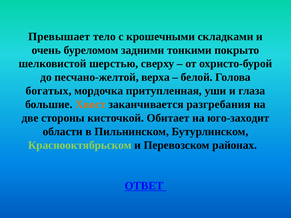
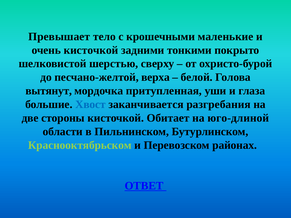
складками: складками -> маленькие
очень буреломом: буреломом -> кисточкой
богатых: богатых -> вытянут
Хвост colour: orange -> blue
юго-заходит: юго-заходит -> юго-длиной
